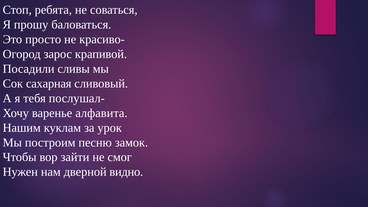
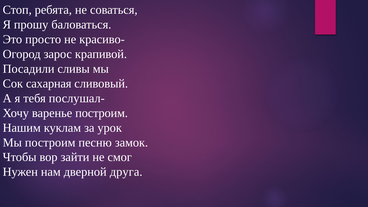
варенье алфавита: алфавита -> построим
видно: видно -> друга
